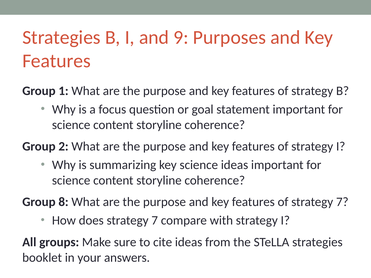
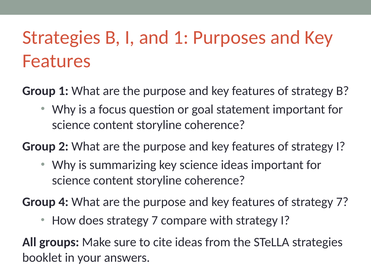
and 9: 9 -> 1
8: 8 -> 4
